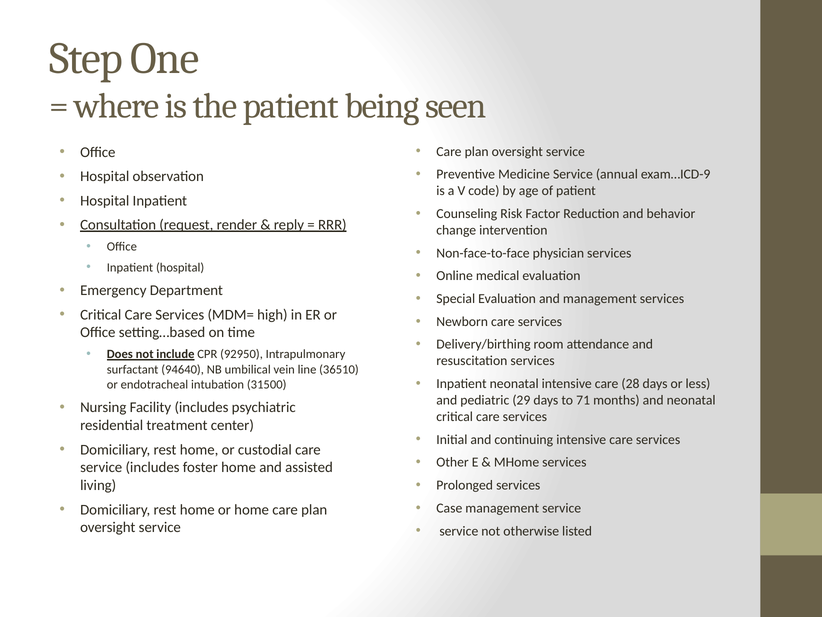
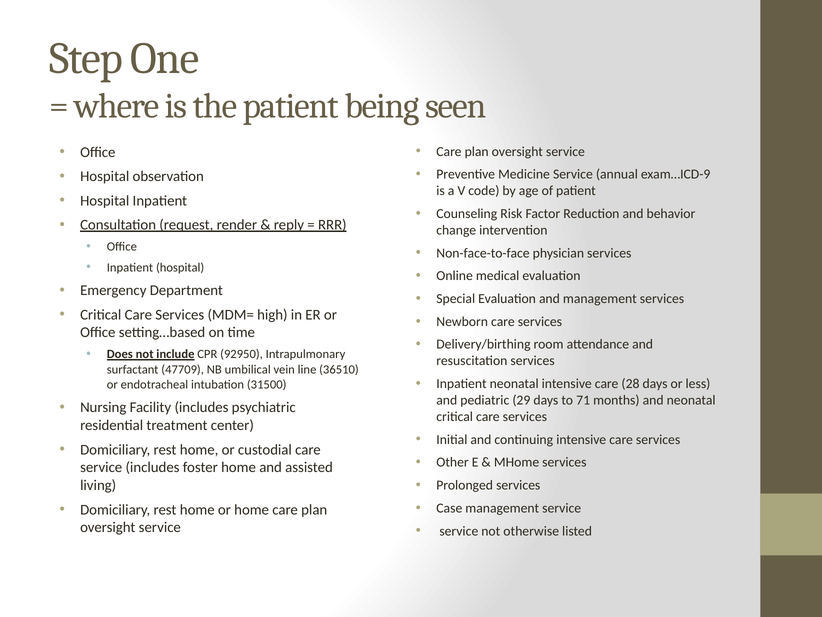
94640: 94640 -> 47709
